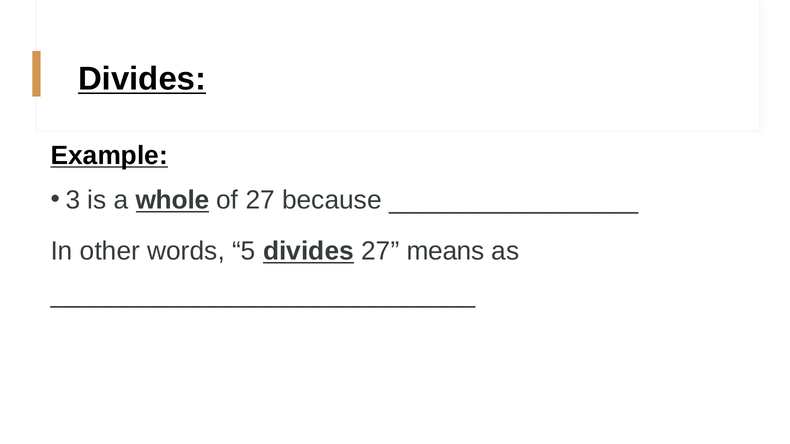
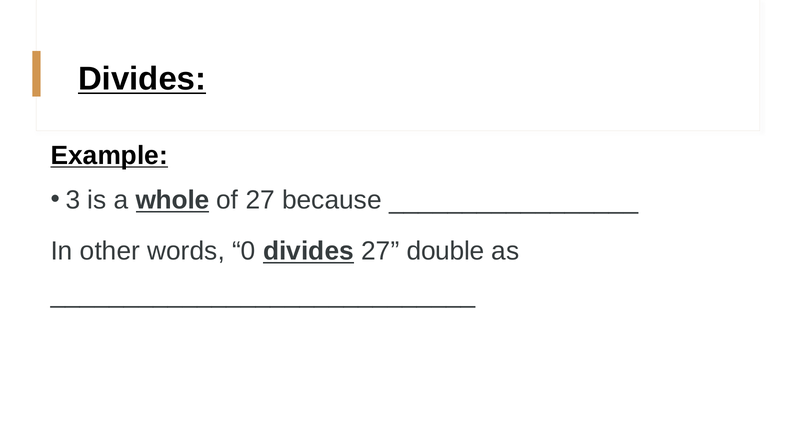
5: 5 -> 0
means: means -> double
